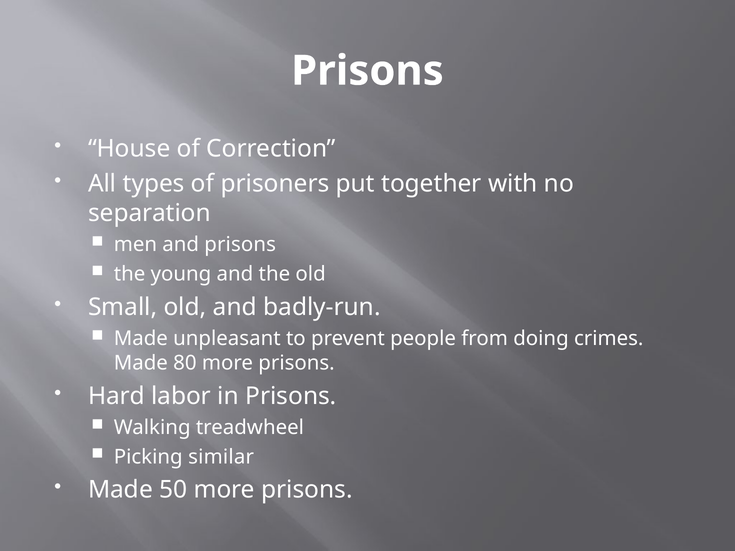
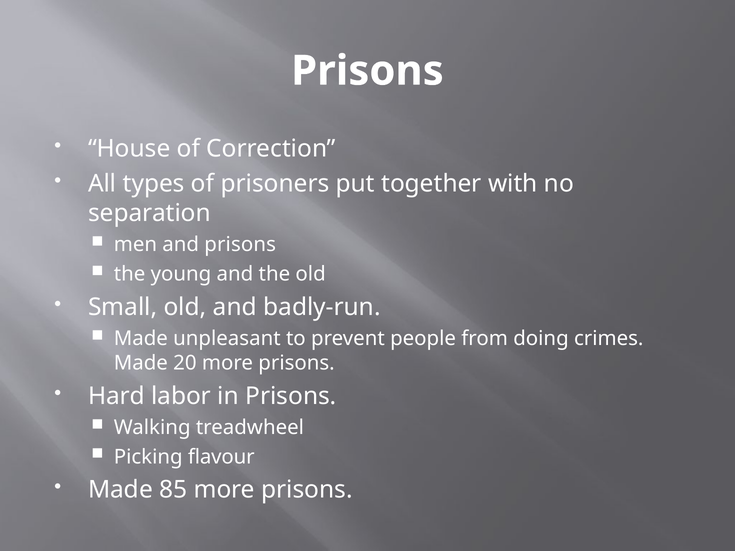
80: 80 -> 20
similar: similar -> flavour
50: 50 -> 85
